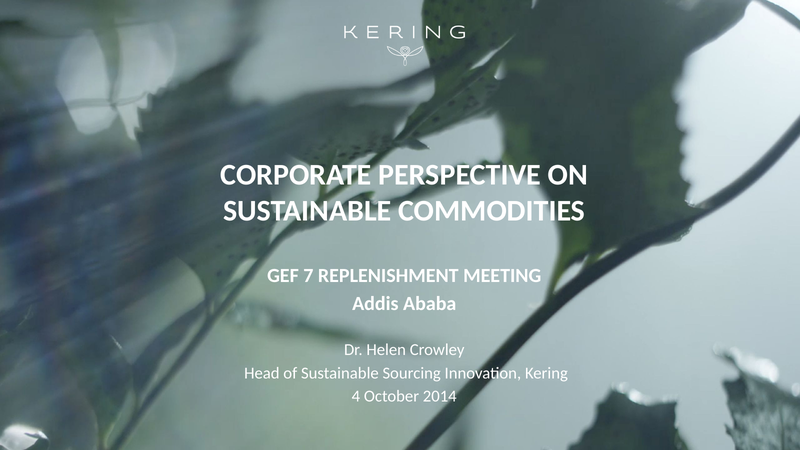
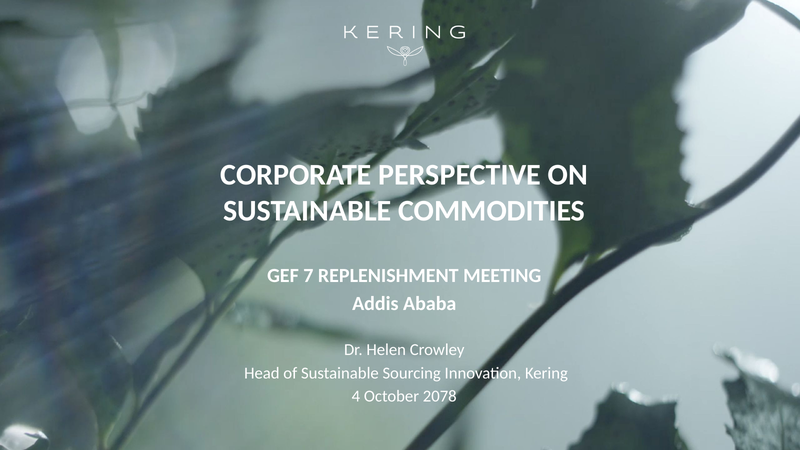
2014: 2014 -> 2078
